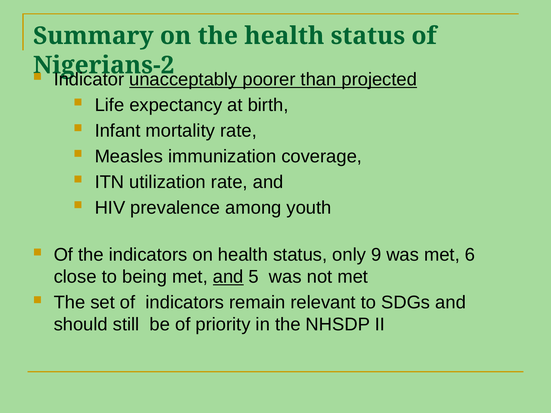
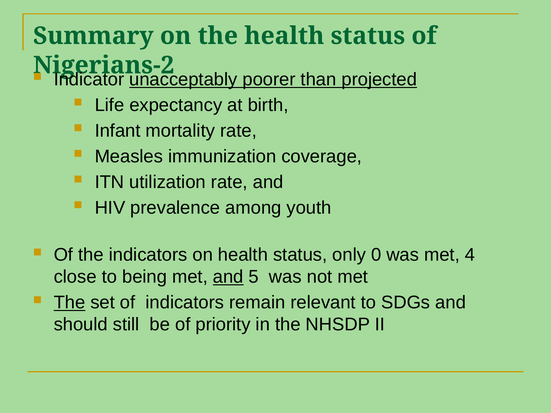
9: 9 -> 0
6: 6 -> 4
The at (70, 303) underline: none -> present
